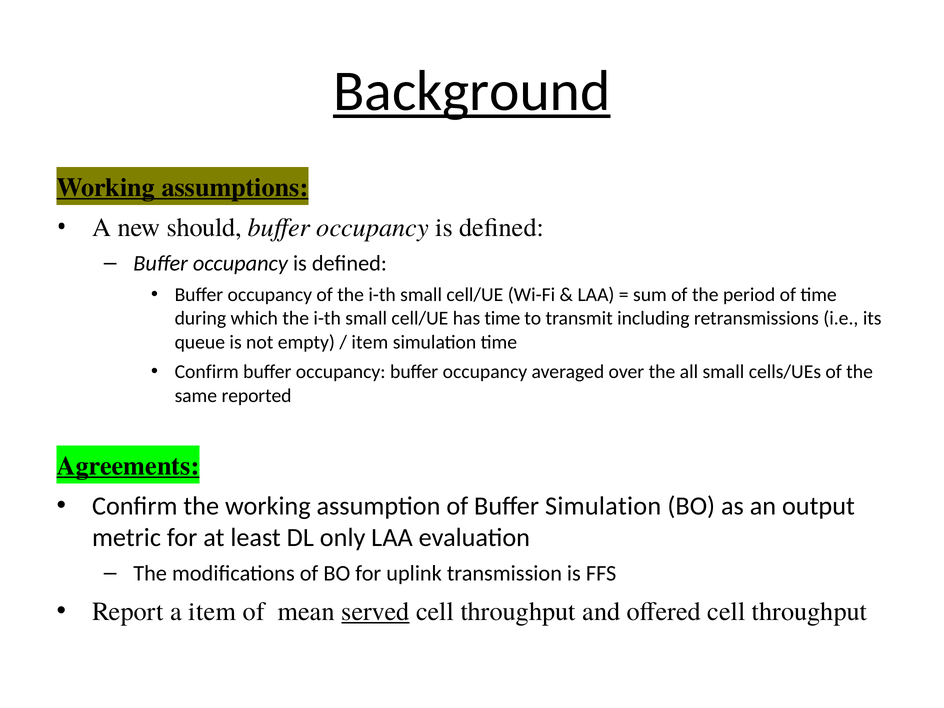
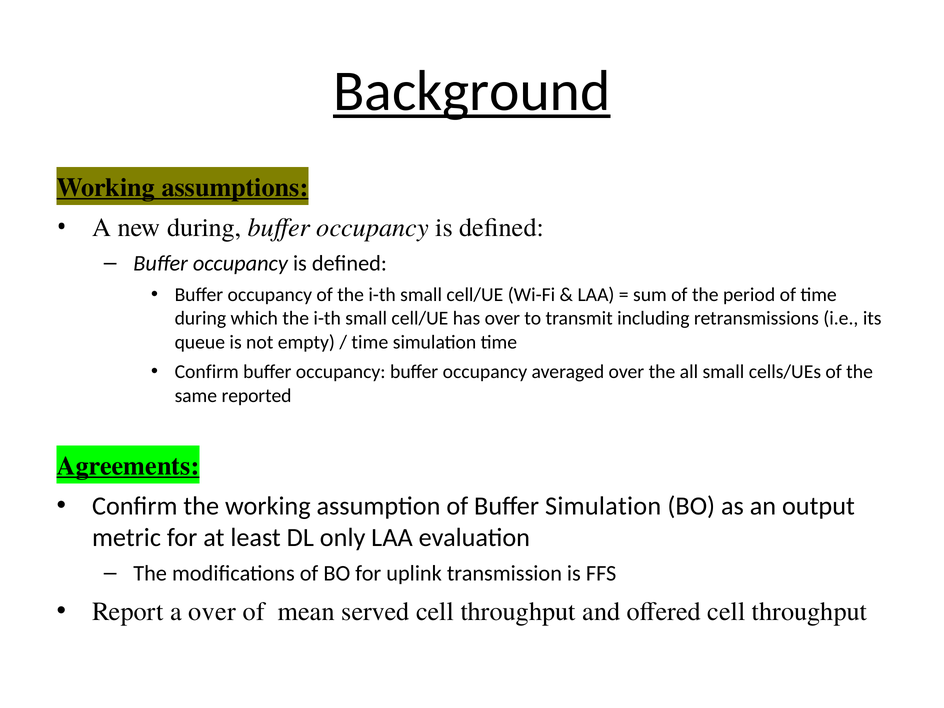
new should: should -> during
has time: time -> over
item at (370, 342): item -> time
a item: item -> over
served underline: present -> none
